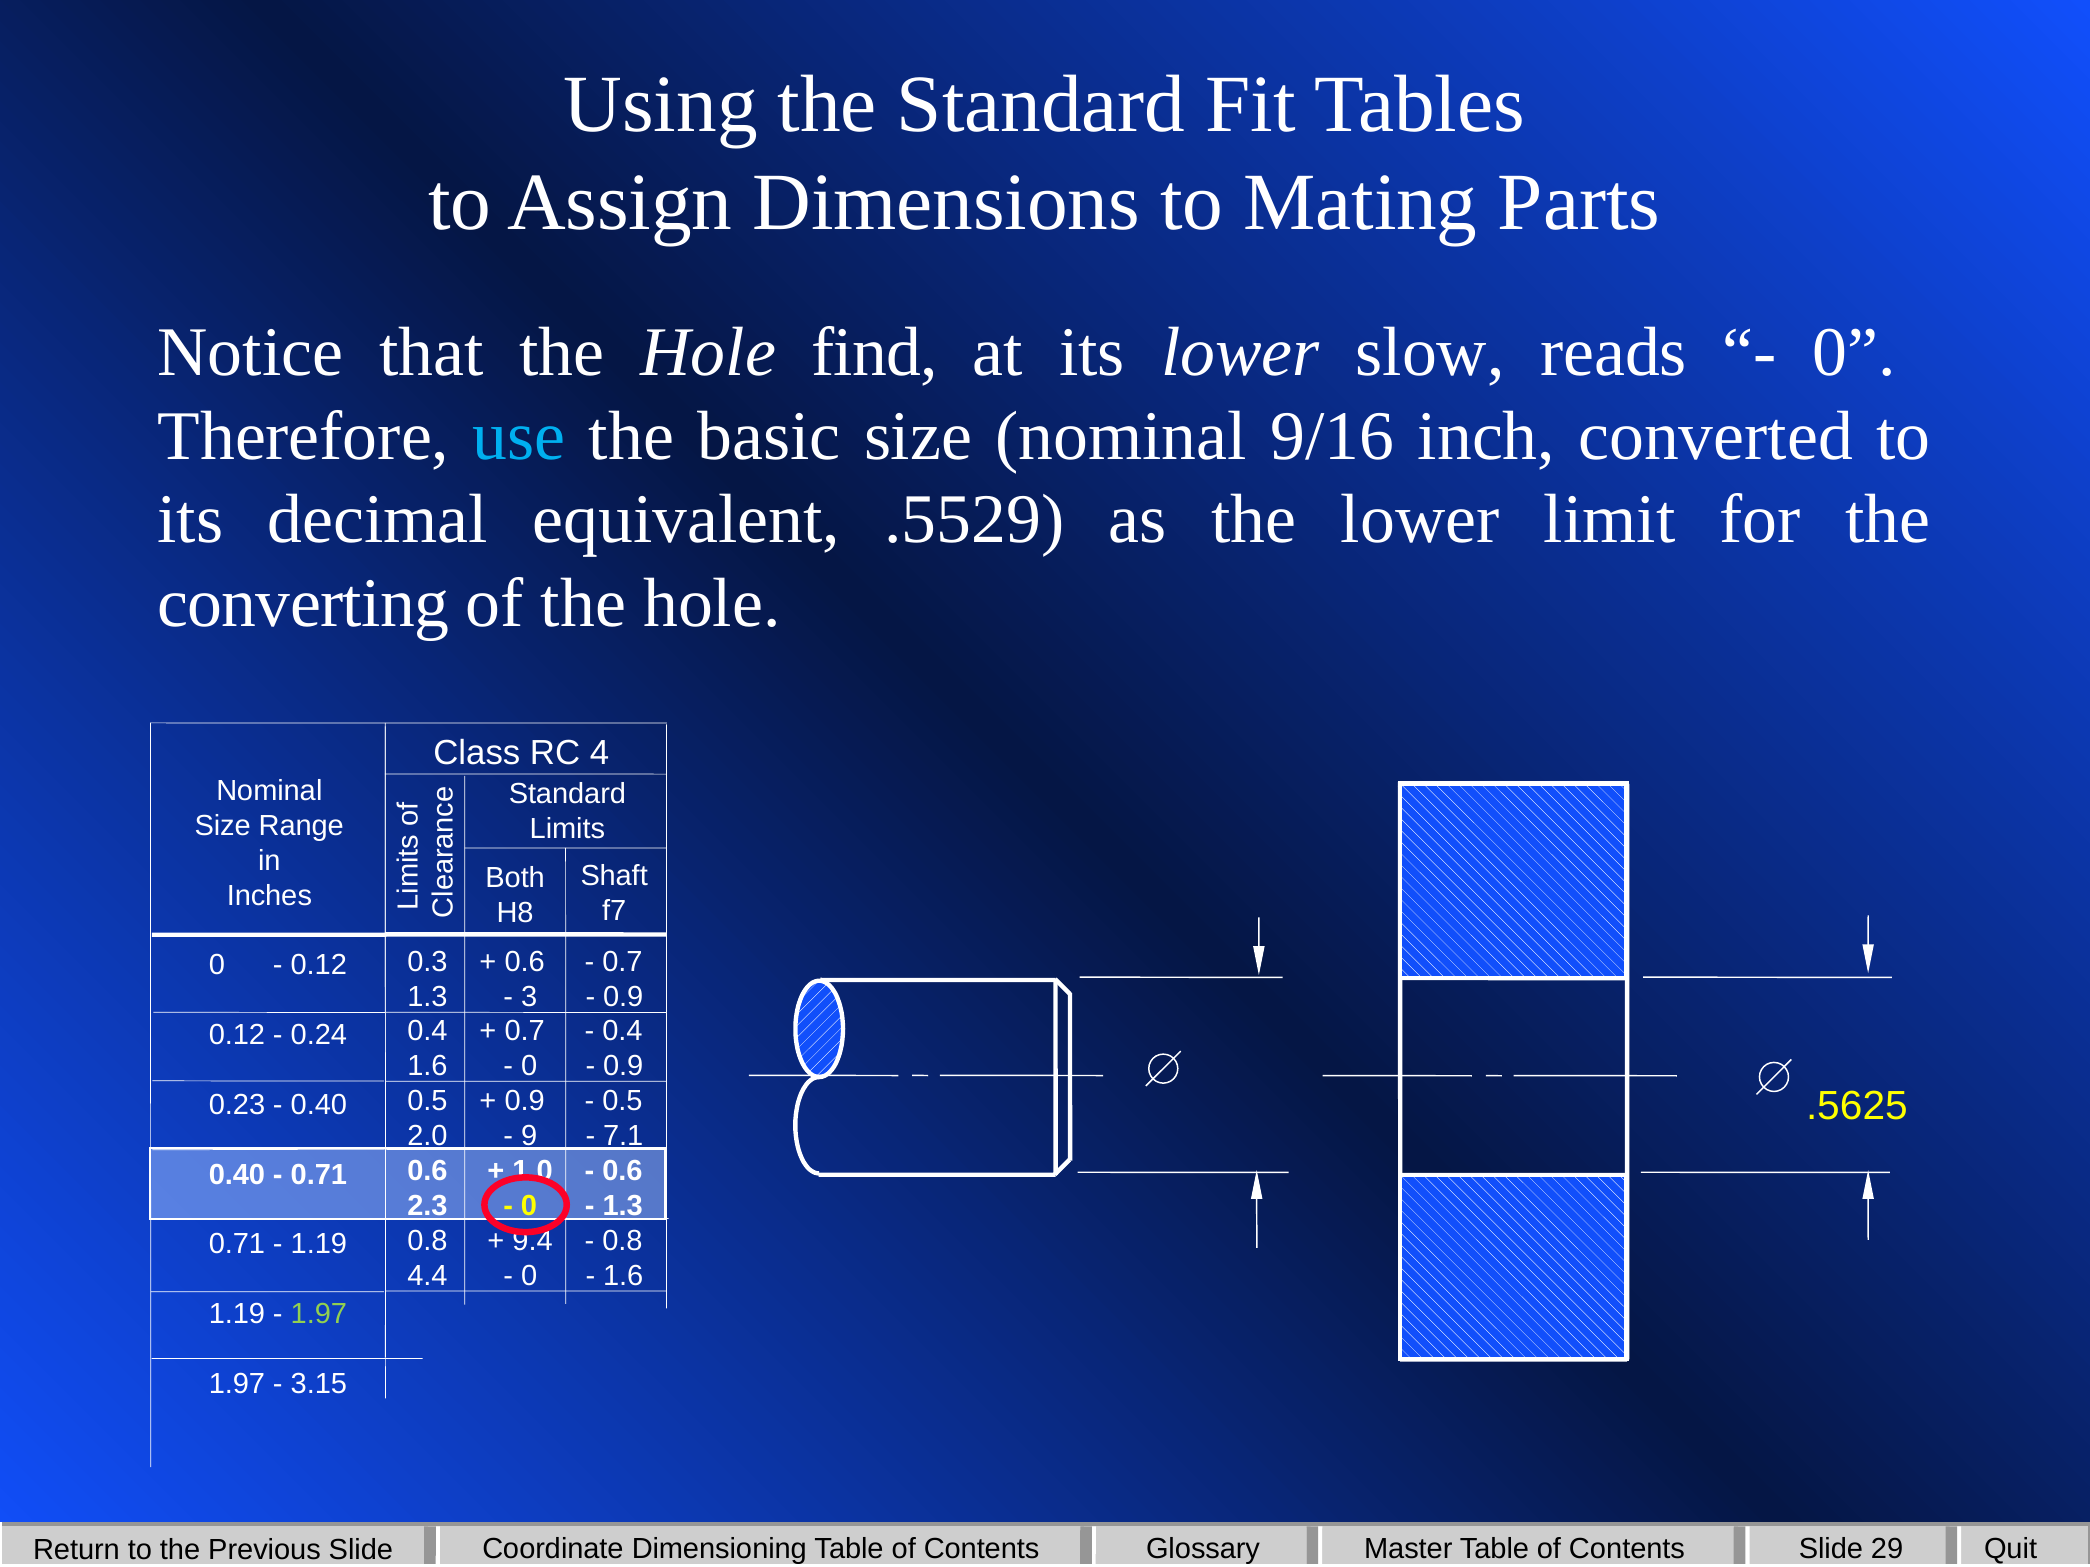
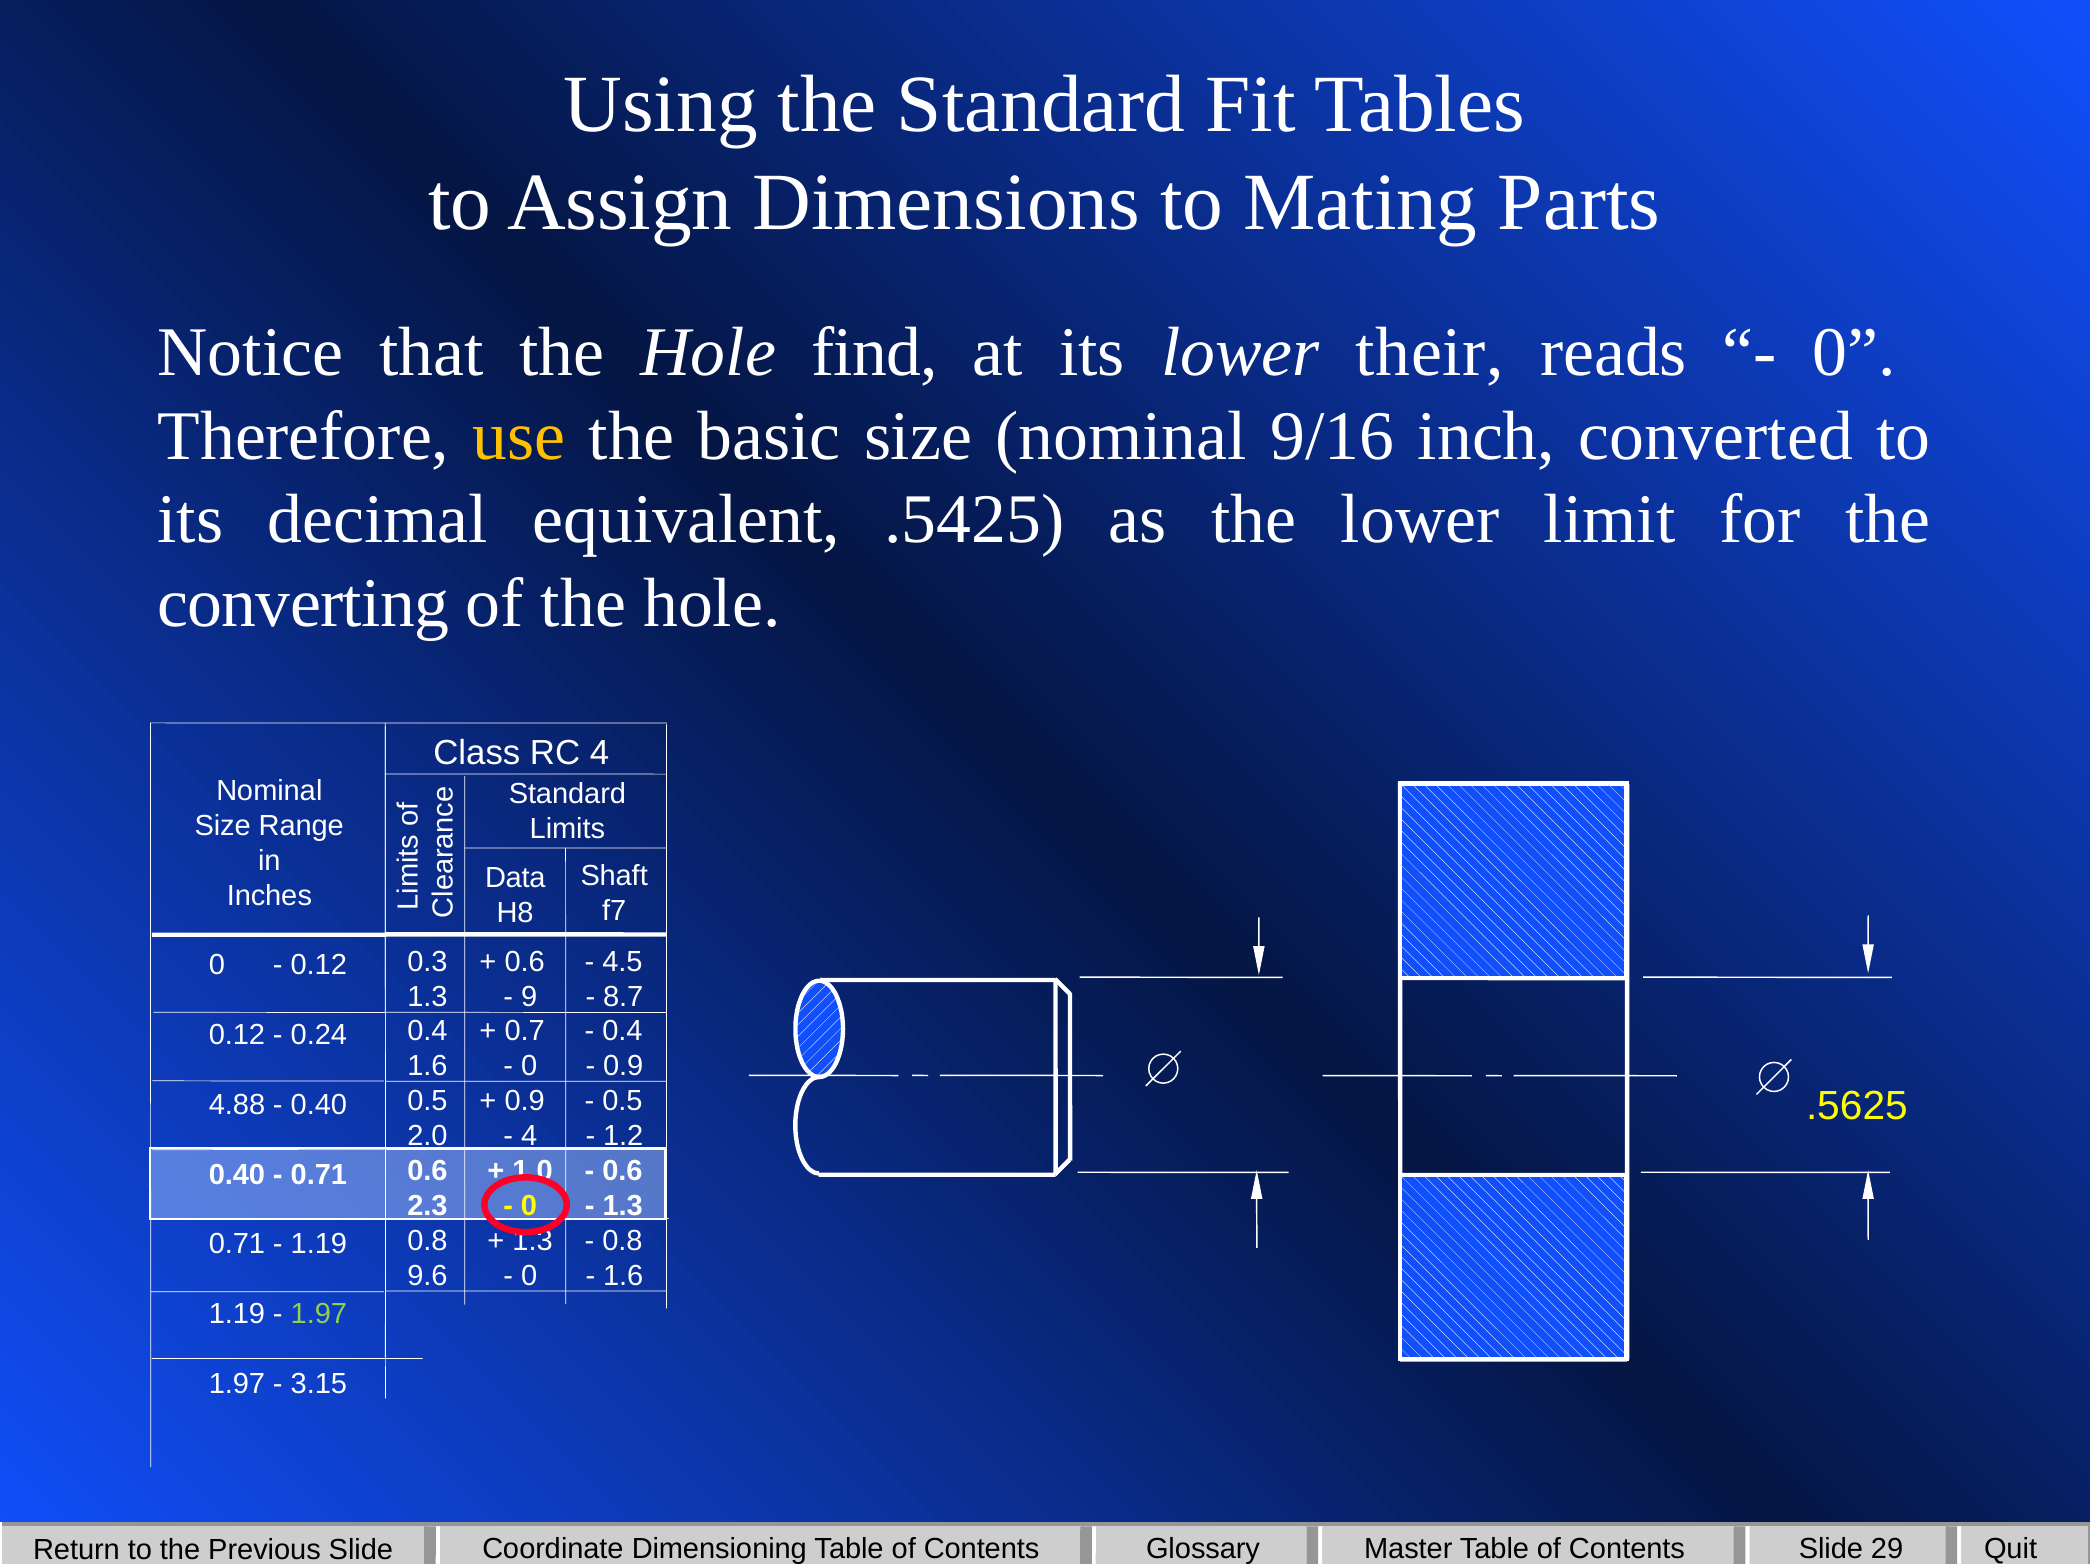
slow: slow -> their
use colour: light blue -> yellow
.5529: .5529 -> .5425
Both: Both -> Data
0.7 at (623, 962): 0.7 -> 4.5
3: 3 -> 9
0.9 at (623, 997): 0.9 -> 8.7
0.23: 0.23 -> 4.88
9 at (529, 1136): 9 -> 4
7.1: 7.1 -> 1.2
9.4 at (533, 1241): 9.4 -> 1.3
4.4: 4.4 -> 9.6
